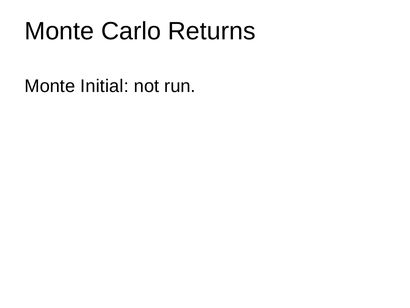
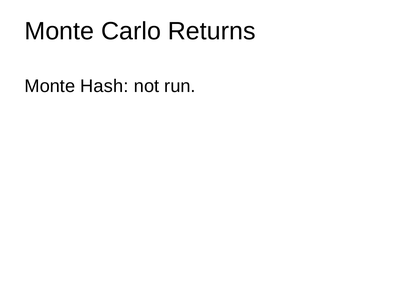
Initial: Initial -> Hash
